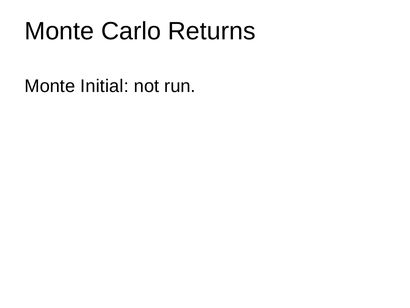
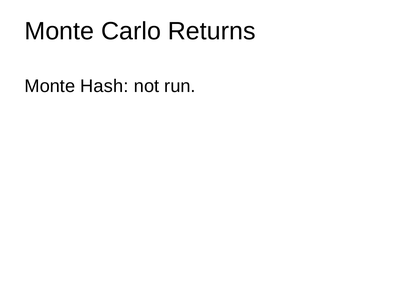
Initial: Initial -> Hash
